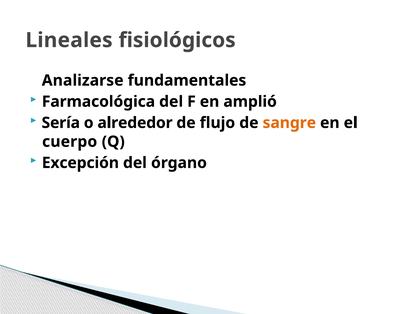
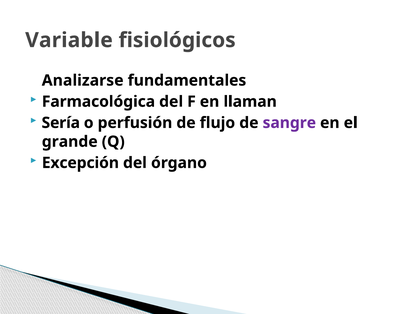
Lineales: Lineales -> Variable
amplió: amplió -> llaman
alrededor: alrededor -> perfusión
sangre colour: orange -> purple
cuerpo: cuerpo -> grande
